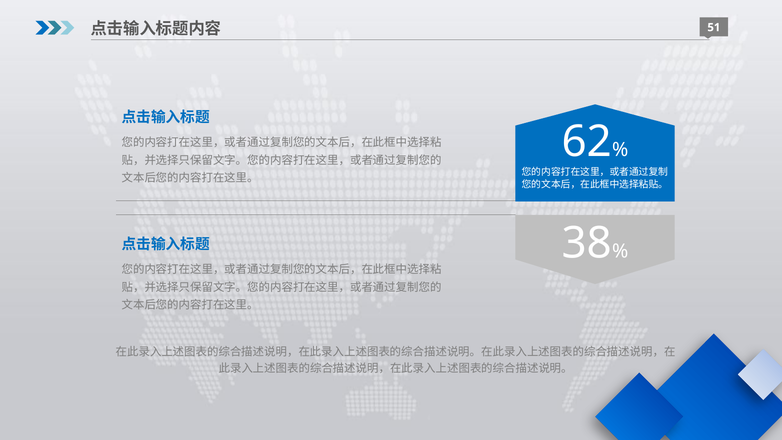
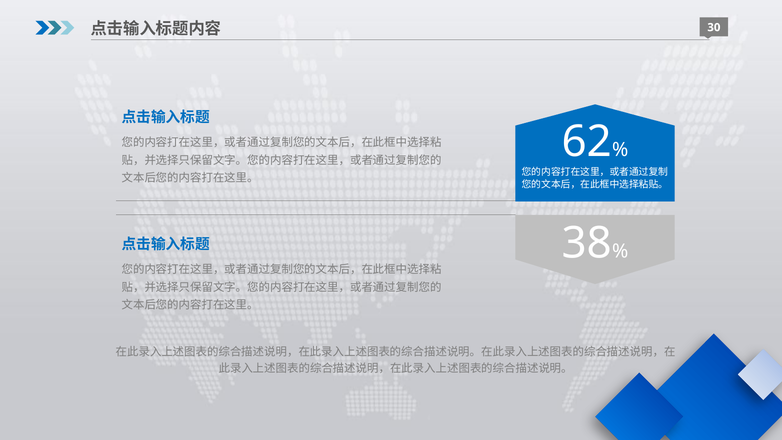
51: 51 -> 30
